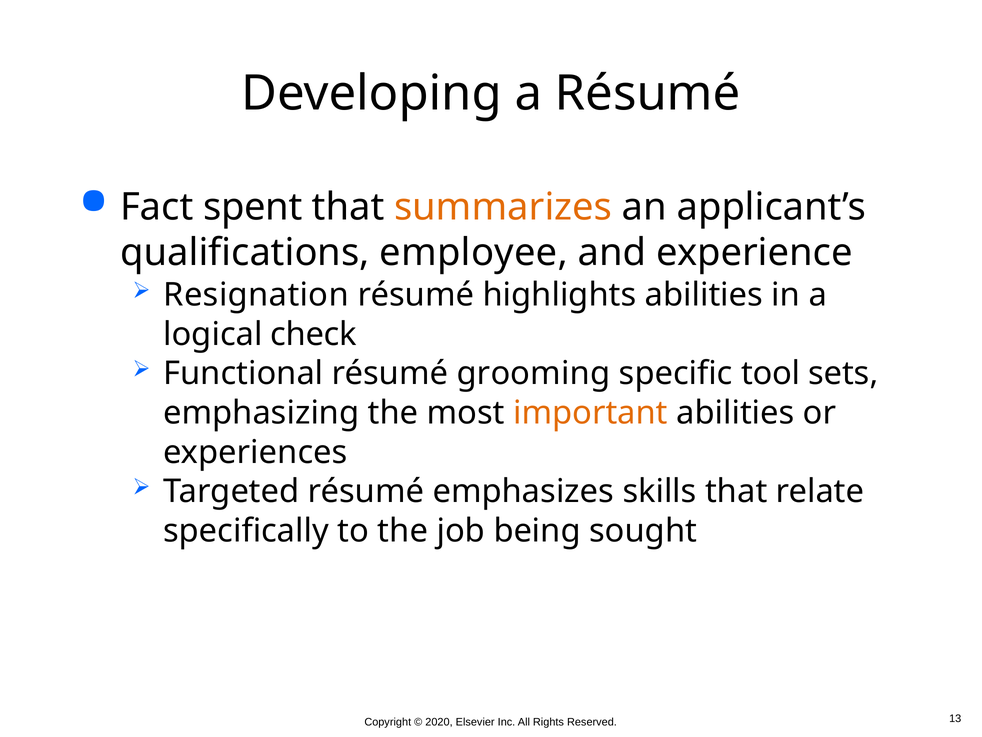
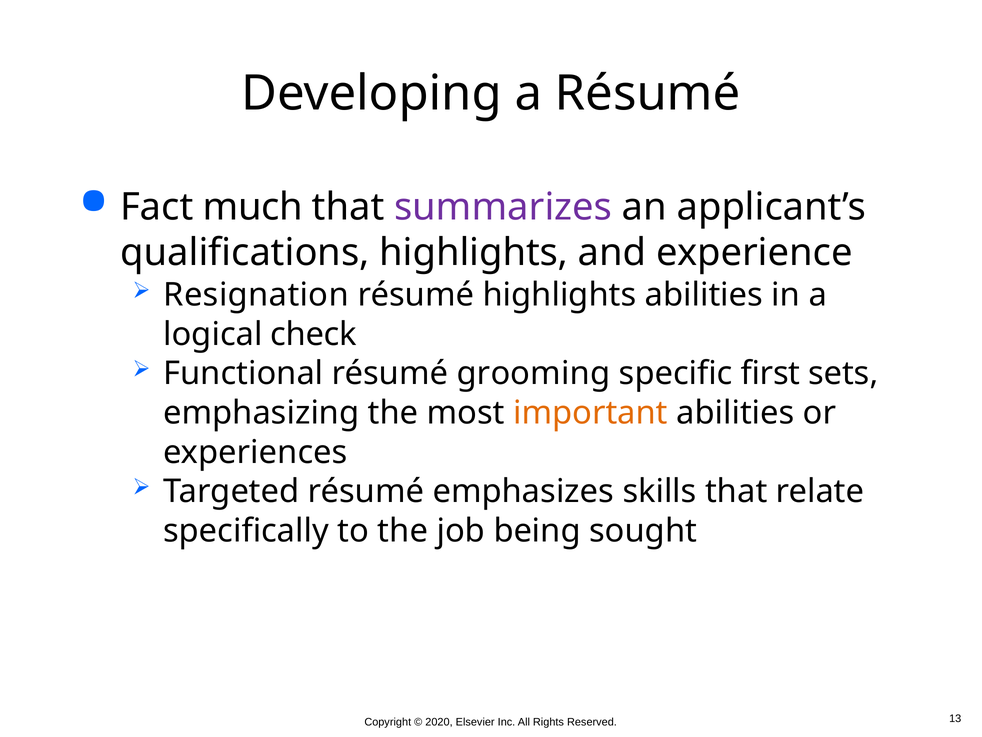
spent: spent -> much
summarizes colour: orange -> purple
qualifications employee: employee -> highlights
tool: tool -> first
